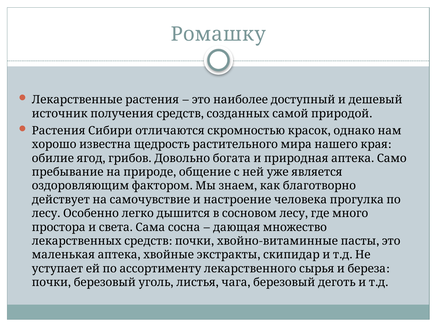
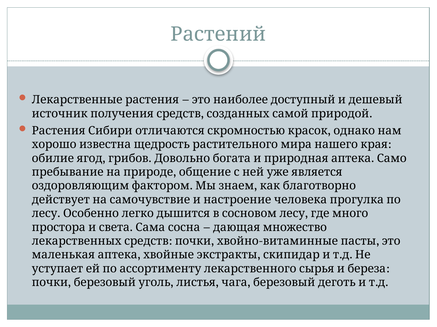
Ромашку: Ромашку -> Растений
